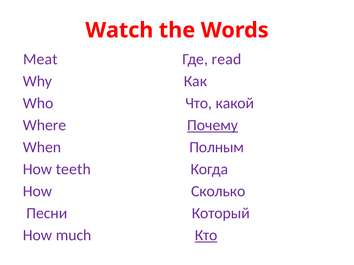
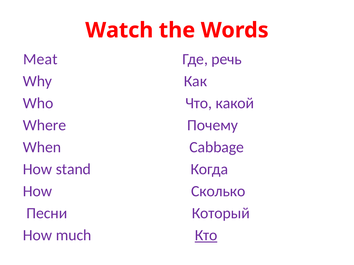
read: read -> речь
Почему underline: present -> none
Полным: Полным -> Cabbage
teeth: teeth -> stand
